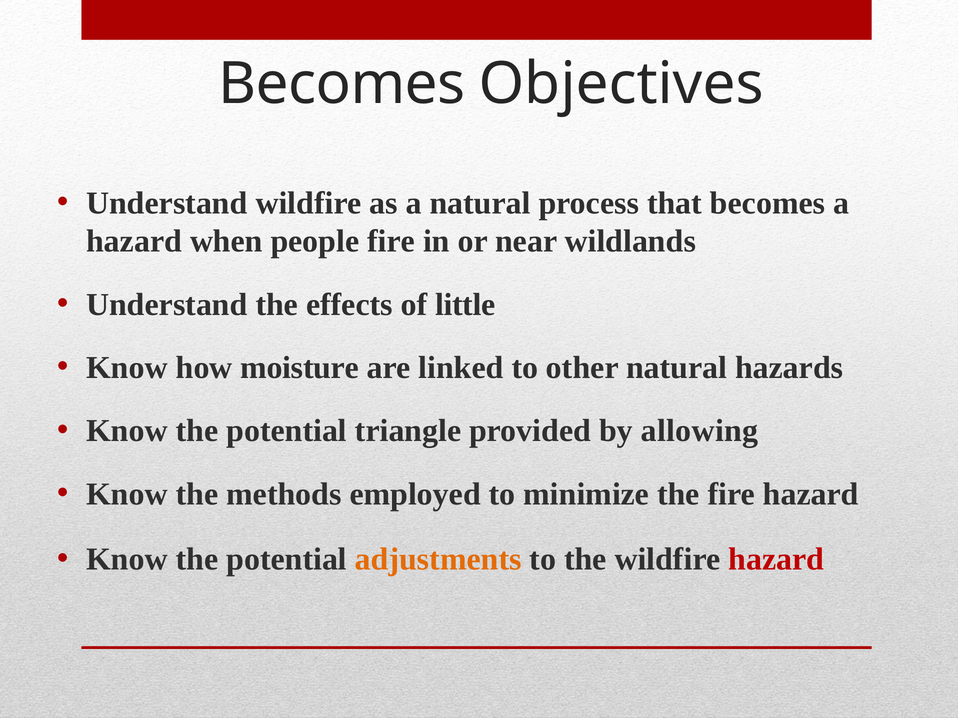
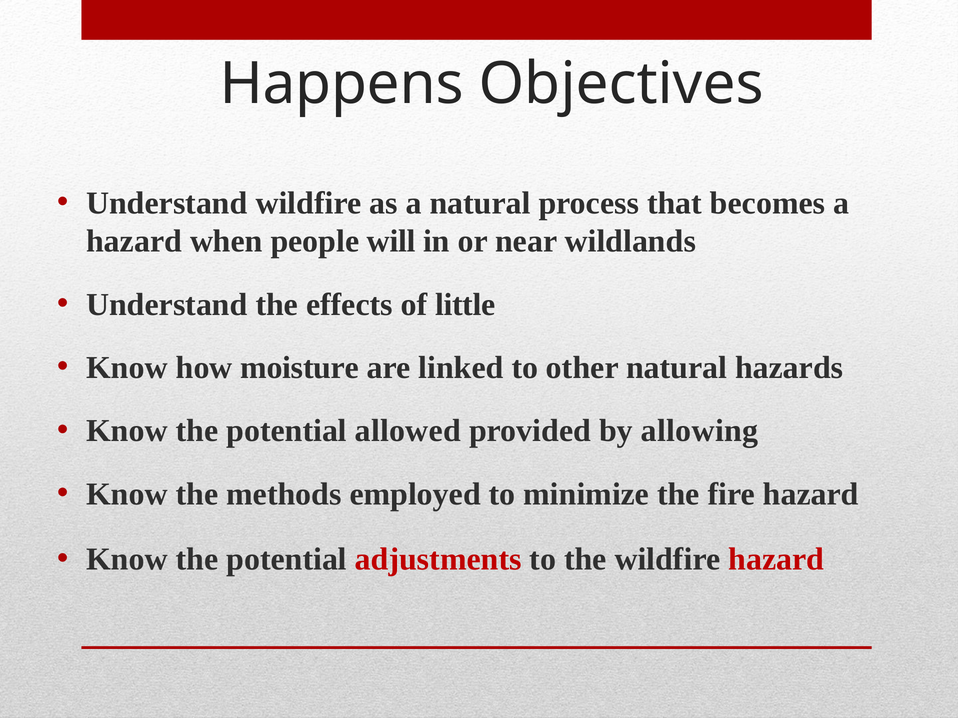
Becomes at (342, 84): Becomes -> Happens
people fire: fire -> will
triangle: triangle -> allowed
adjustments colour: orange -> red
